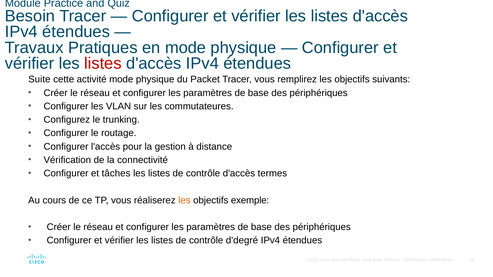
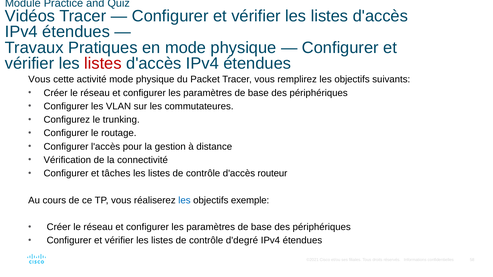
Besoin: Besoin -> Vidéos
Suite at (39, 80): Suite -> Vous
termes: termes -> routeur
les at (184, 200) colour: orange -> blue
